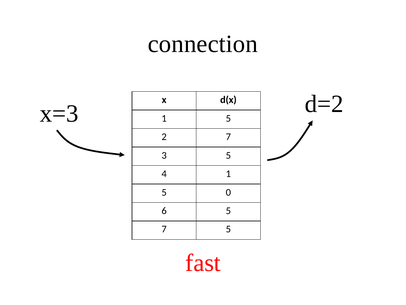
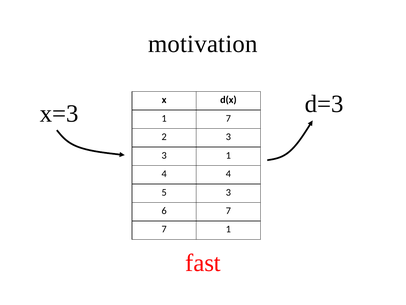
connection: connection -> motivation
d=2: d=2 -> d=3
5 at (228, 118): 5 -> 7
2 7: 7 -> 3
3 5: 5 -> 1
4 1: 1 -> 4
5 0: 0 -> 3
6 5: 5 -> 7
7 5: 5 -> 1
